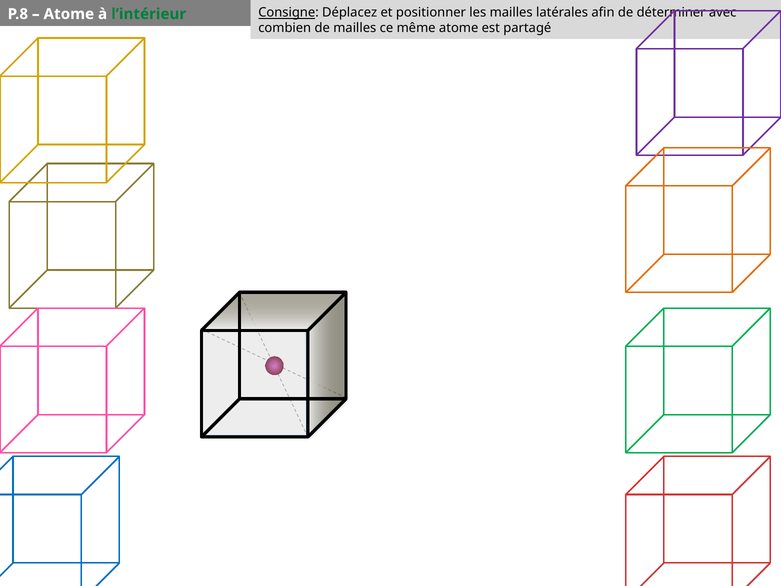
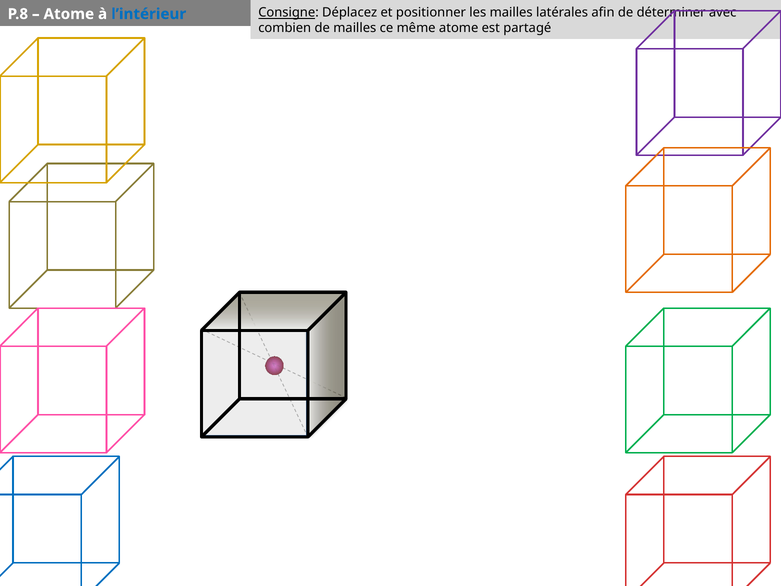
l’intérieur colour: green -> blue
